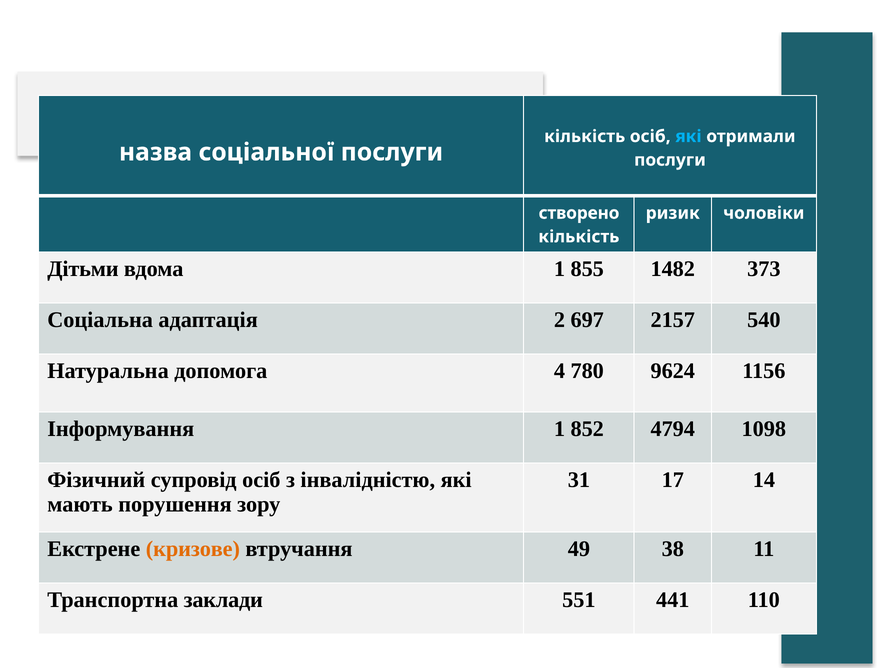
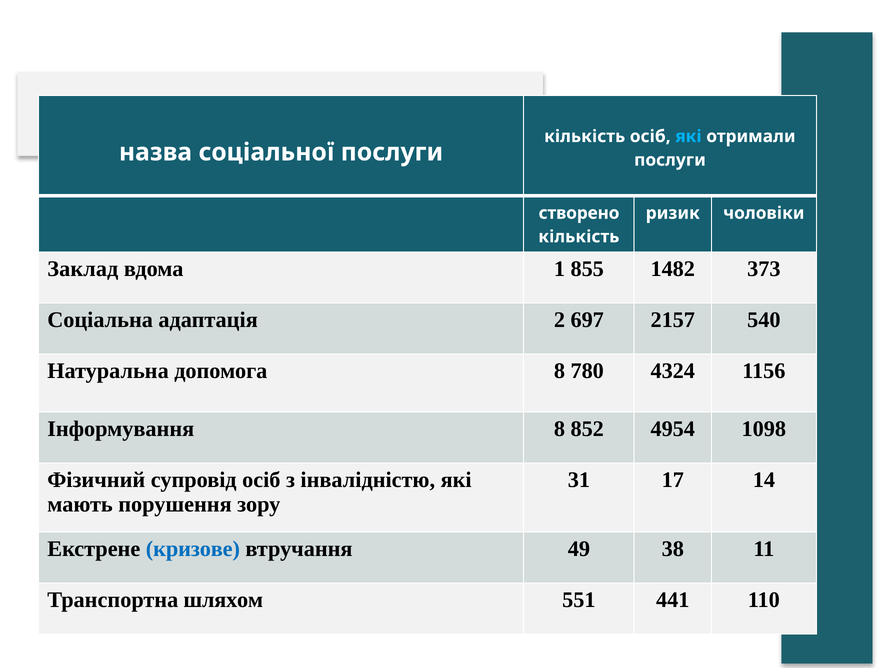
Дітьми: Дітьми -> Заклад
допомога 4: 4 -> 8
9624: 9624 -> 4324
Інформування 1: 1 -> 8
4794: 4794 -> 4954
кризове colour: orange -> blue
заклади: заклади -> шляхом
